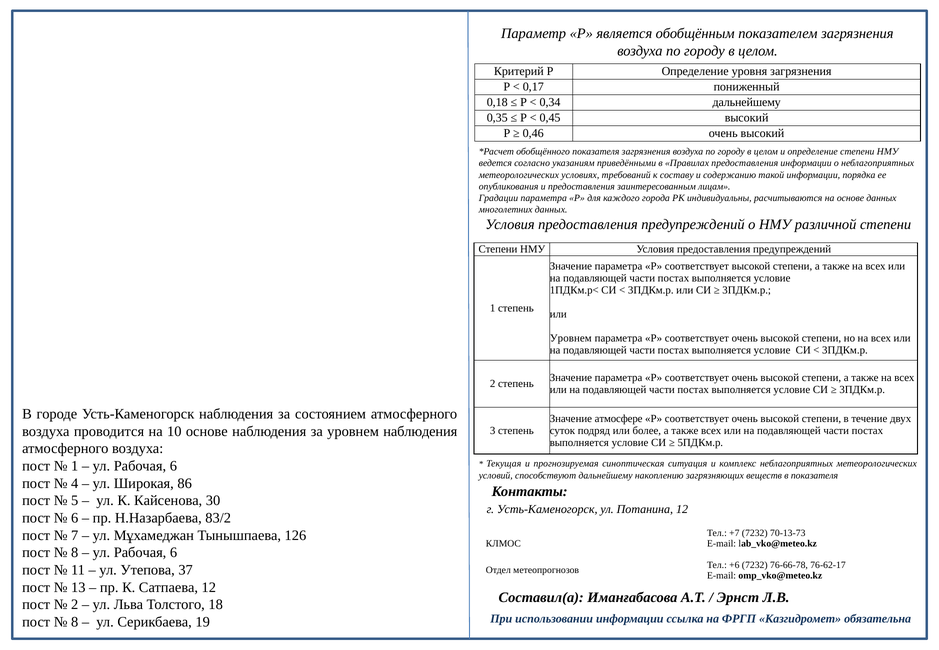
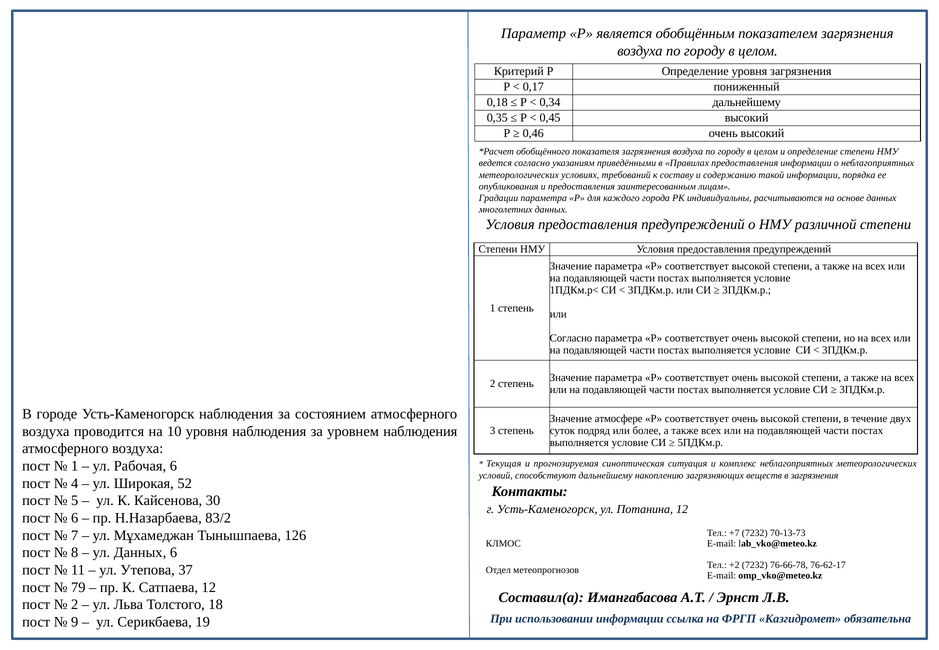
Уровнем at (571, 338): Уровнем -> Согласно
10 основе: основе -> уровня
в показателя: показателя -> загрязнения
86: 86 -> 52
Рабочая at (140, 553): Рабочая -> Данных
+6: +6 -> +2
13: 13 -> 79
8 at (75, 622): 8 -> 9
